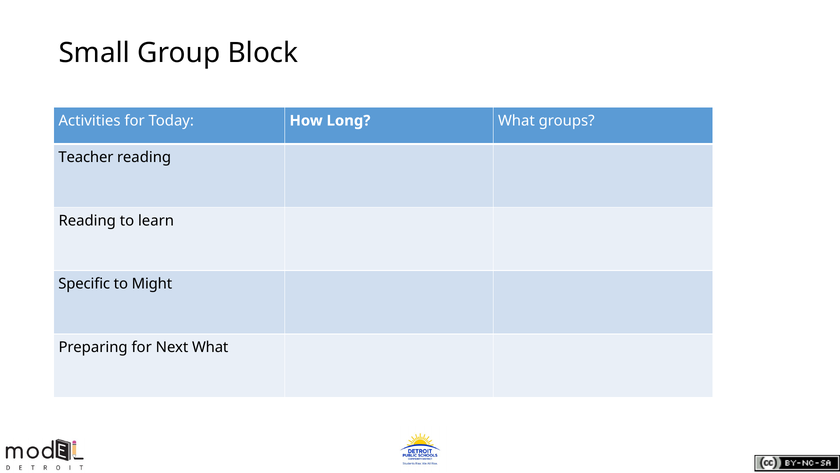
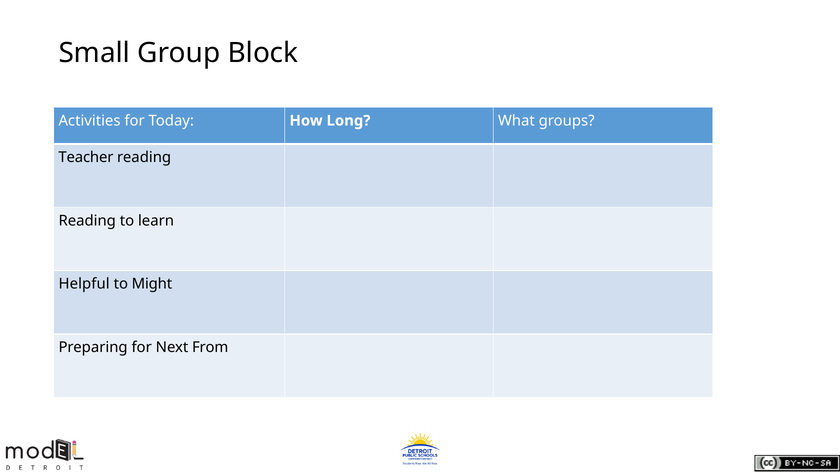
Specific: Specific -> Helpful
Next What: What -> From
